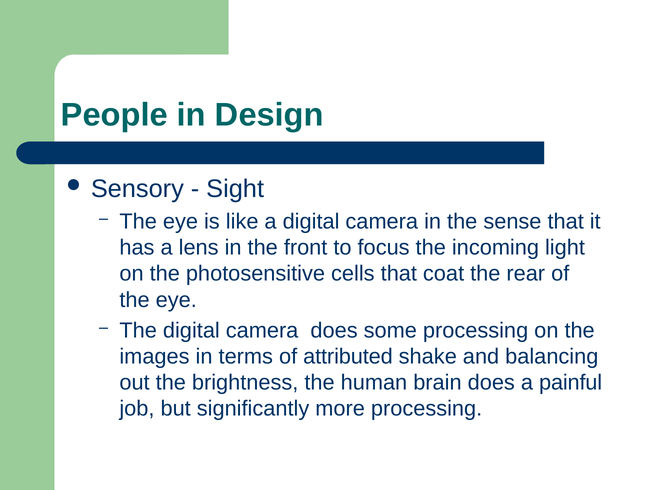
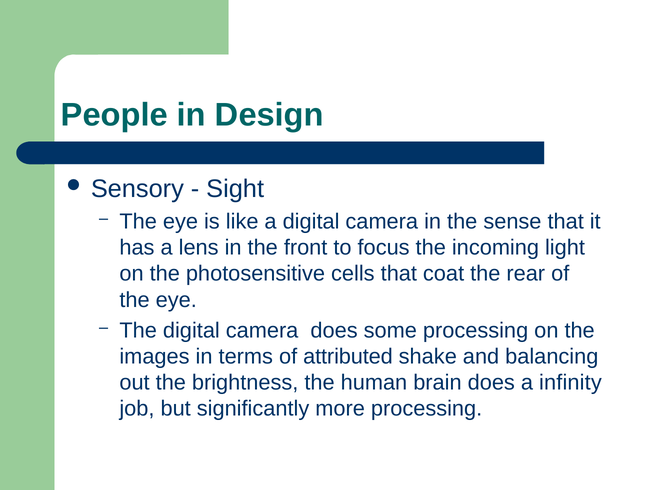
painful: painful -> infinity
